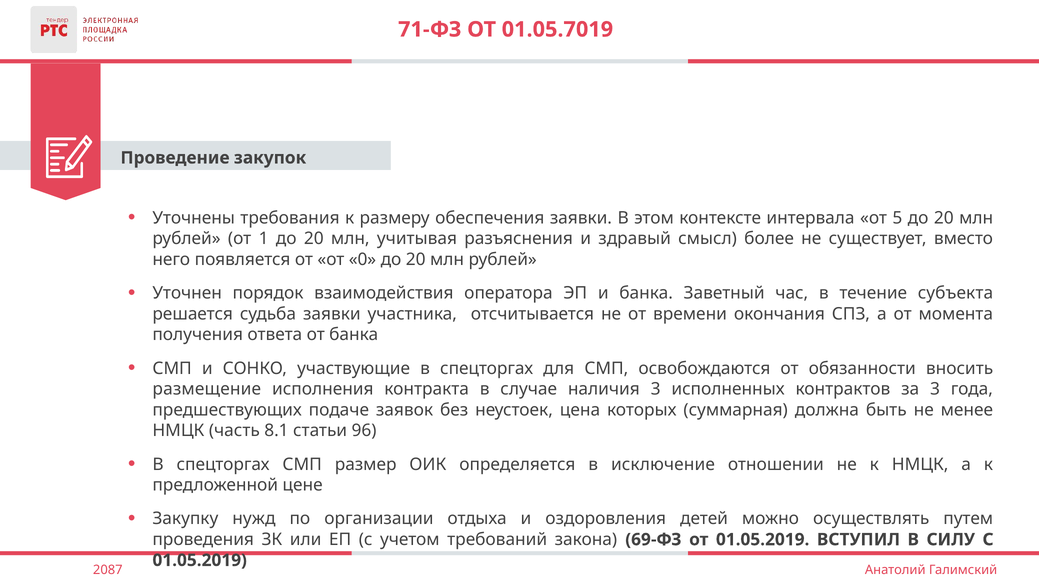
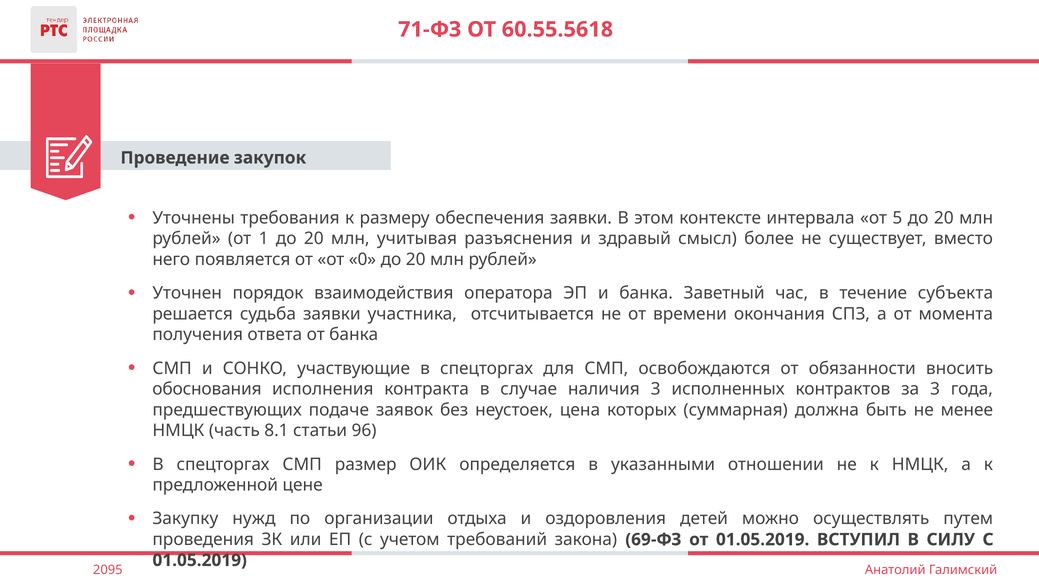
01.05.7019: 01.05.7019 -> 60.55.5618
размещение: размещение -> обоснования
исключение: исключение -> указанными
2087: 2087 -> 2095
